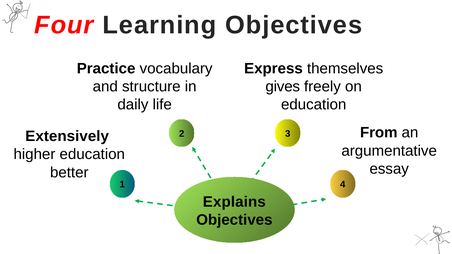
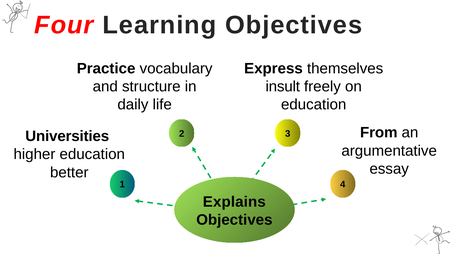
gives: gives -> insult
Extensively: Extensively -> Universities
